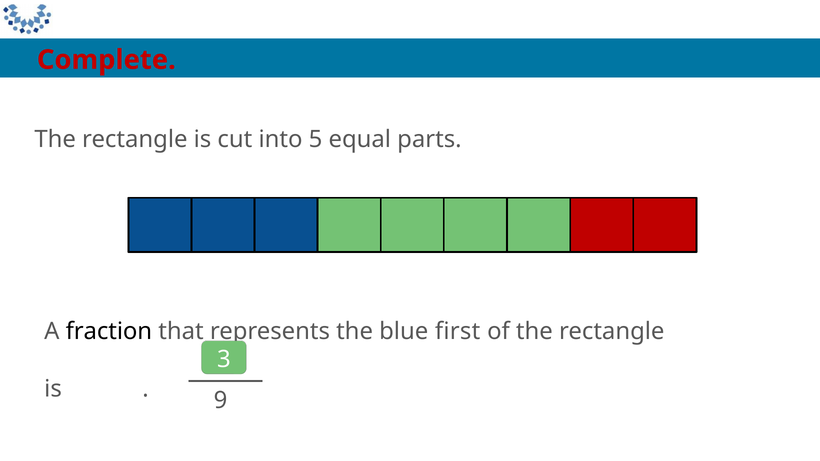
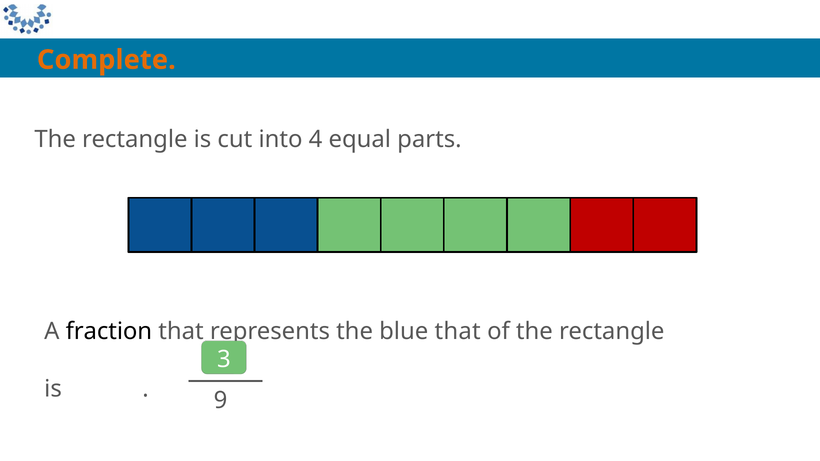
Complete colour: red -> orange
5: 5 -> 4
blue first: first -> that
